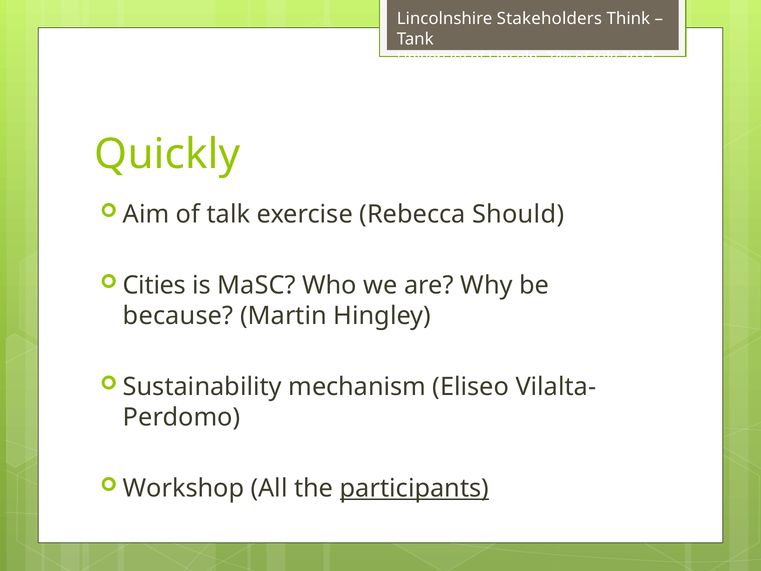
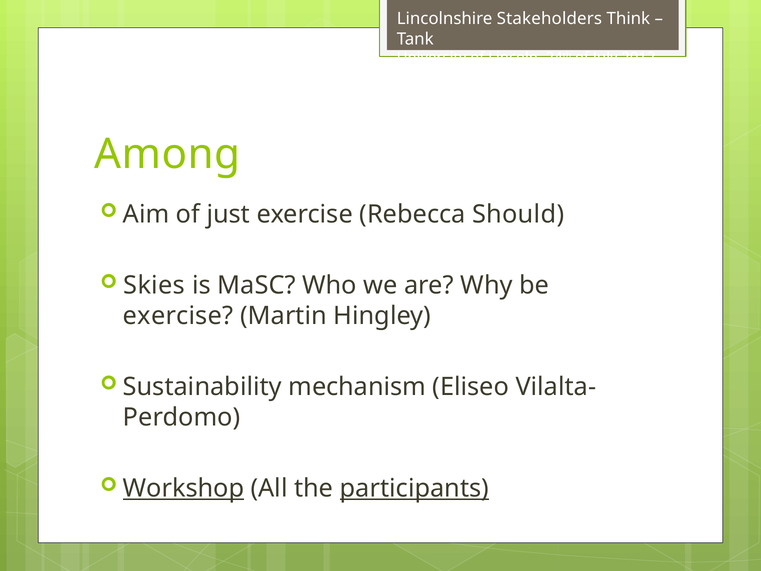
Quickly: Quickly -> Among
talk: talk -> just
Cities: Cities -> Skies
because at (178, 316): because -> exercise
Workshop underline: none -> present
